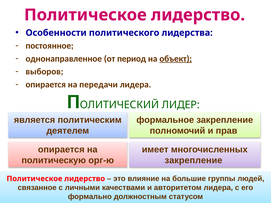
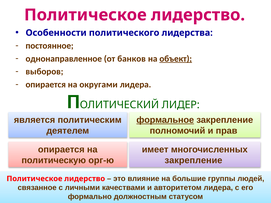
период: период -> банков
передачи: передачи -> округами
формальное underline: none -> present
